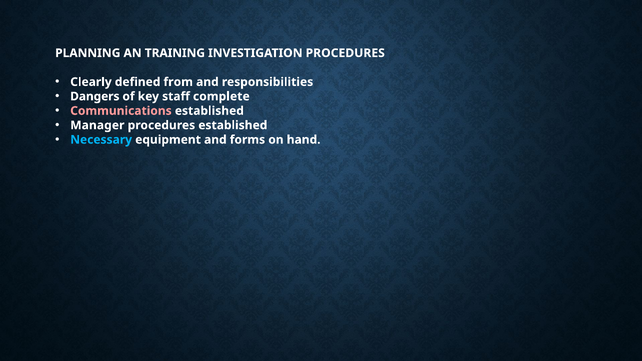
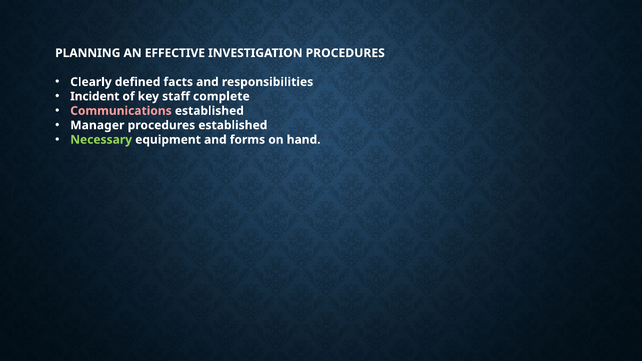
TRAINING: TRAINING -> EFFECTIVE
from: from -> facts
Dangers: Dangers -> Incident
Necessary colour: light blue -> light green
